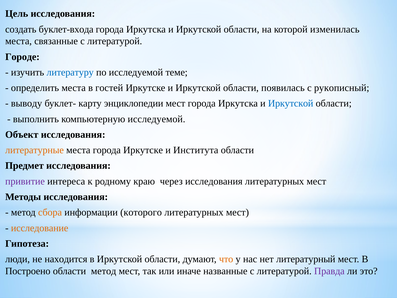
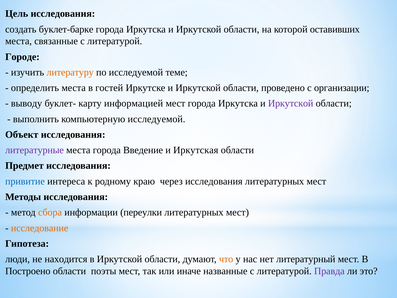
буклет-входа: буклет-входа -> буклет-барке
изменилась: изменилась -> оставивших
литературу colour: blue -> orange
появилась: появилась -> проведено
рукописный: рукописный -> организации
энциклопедии: энциклопедии -> информацией
Иркутской at (291, 103) colour: blue -> purple
литературные colour: orange -> purple
города Иркутске: Иркутске -> Введение
Института: Института -> Иркутская
привитие colour: purple -> blue
которого: которого -> переулки
области метод: метод -> поэты
